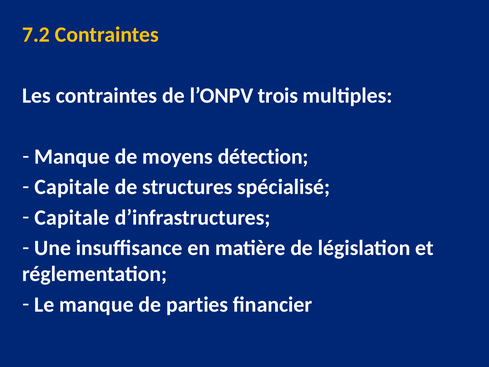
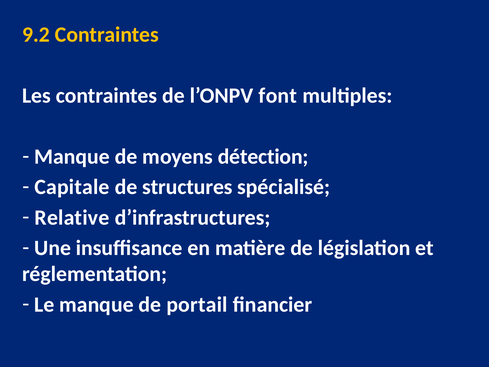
7.2: 7.2 -> 9.2
trois: trois -> font
Capitale at (72, 217): Capitale -> Relative
parties: parties -> portail
